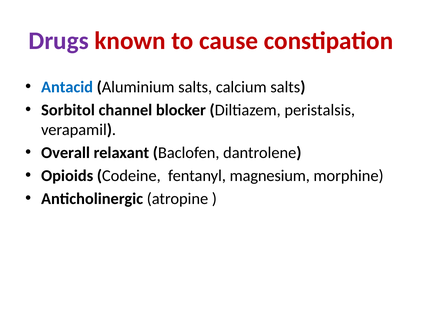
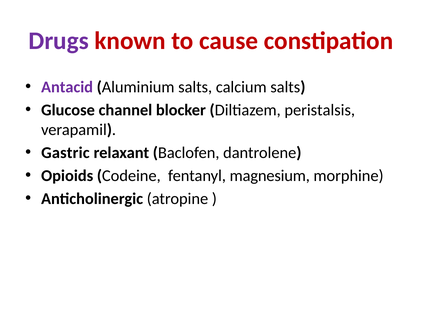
Antacid colour: blue -> purple
Sorbitol: Sorbitol -> Glucose
Overall: Overall -> Gastric
